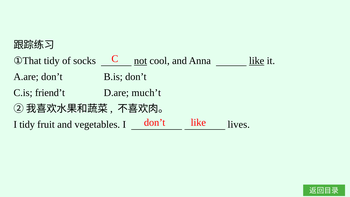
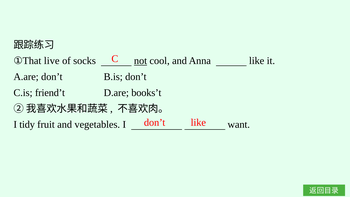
①That tidy: tidy -> live
like at (257, 61) underline: present -> none
much’t: much’t -> books’t
lives: lives -> want
